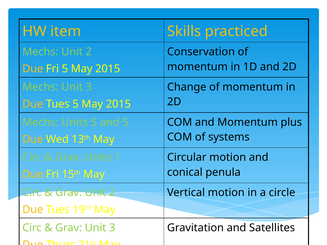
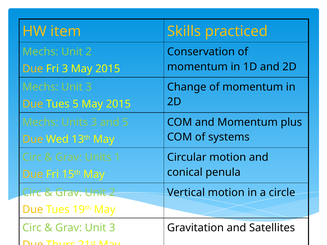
Fri 5: 5 -> 3
Units 5: 5 -> 3
